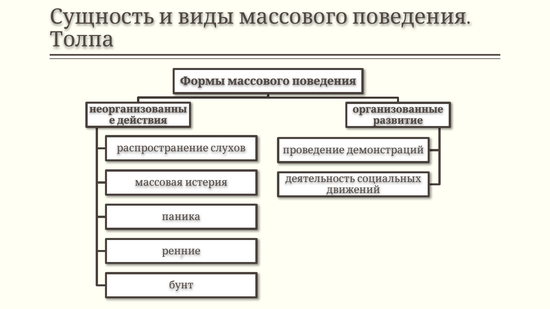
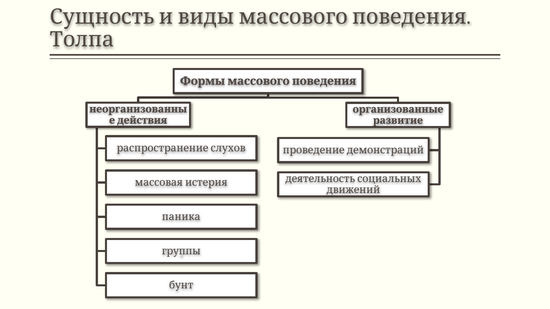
ренние: ренние -> группы
